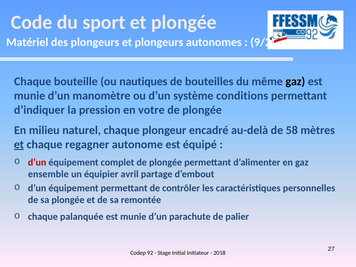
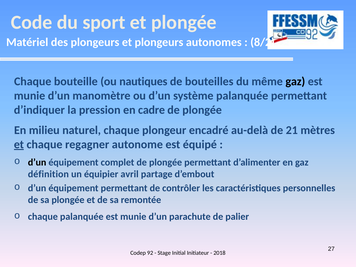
9/2: 9/2 -> 8/2
système conditions: conditions -> palanquée
votre: votre -> cadre
58: 58 -> 21
d’un at (37, 162) colour: red -> black
ensemble: ensemble -> définition
